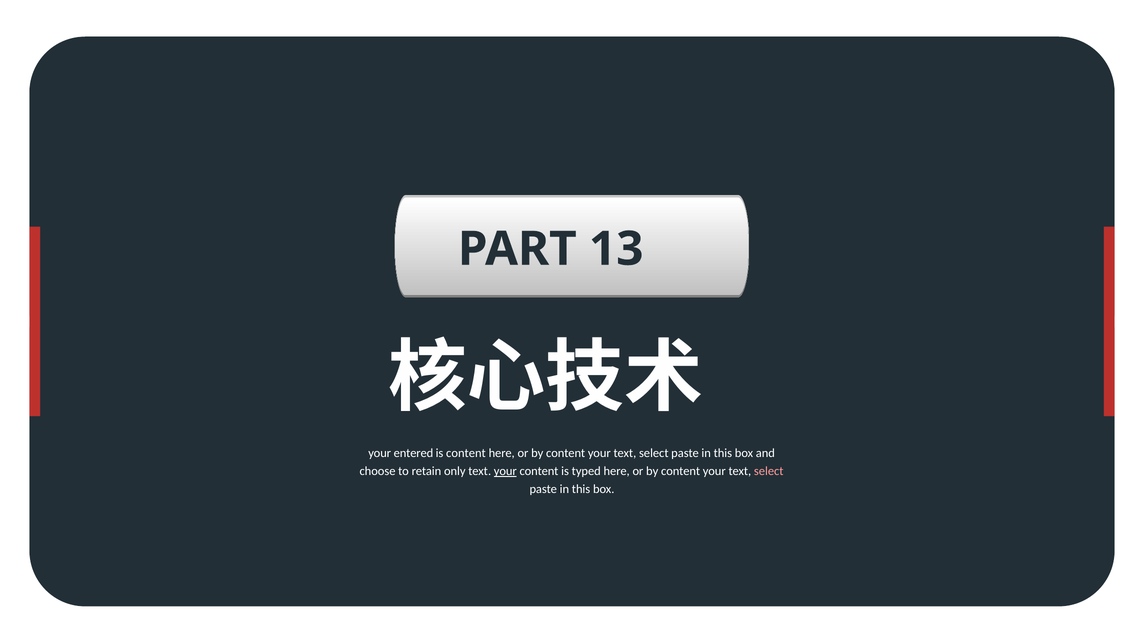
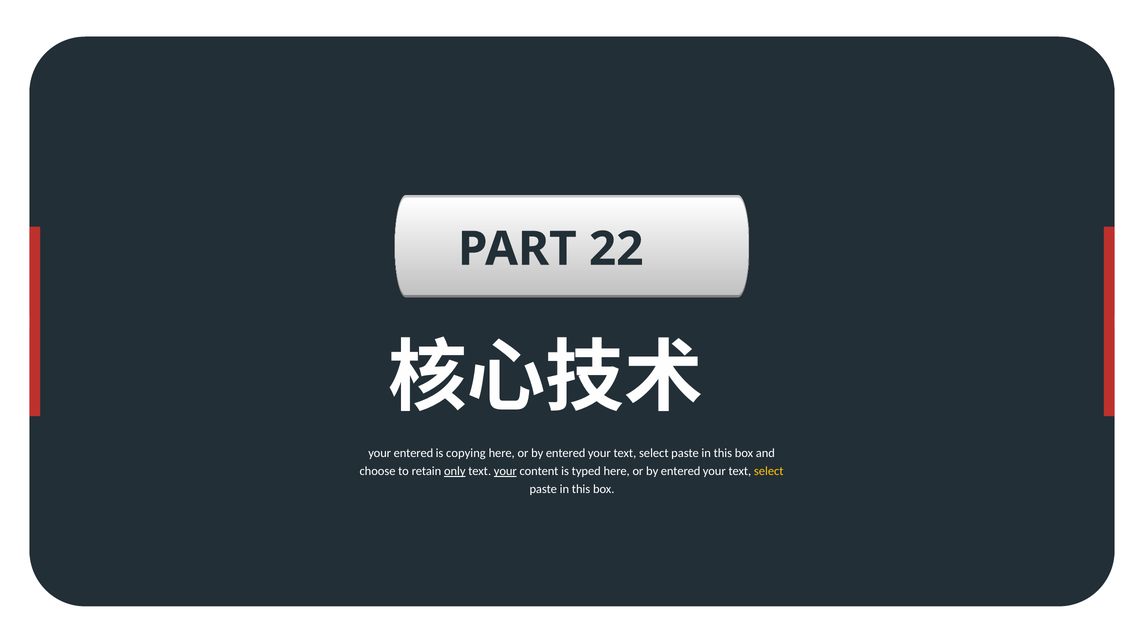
13: 13 -> 22
is content: content -> copying
content at (566, 454): content -> entered
only underline: none -> present
content at (681, 472): content -> entered
select at (769, 472) colour: pink -> yellow
